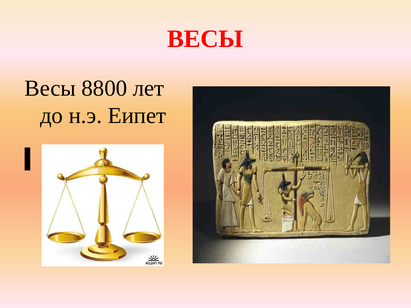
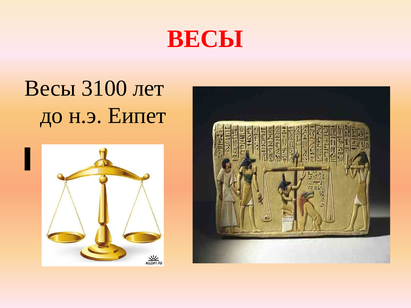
8800: 8800 -> 3100
